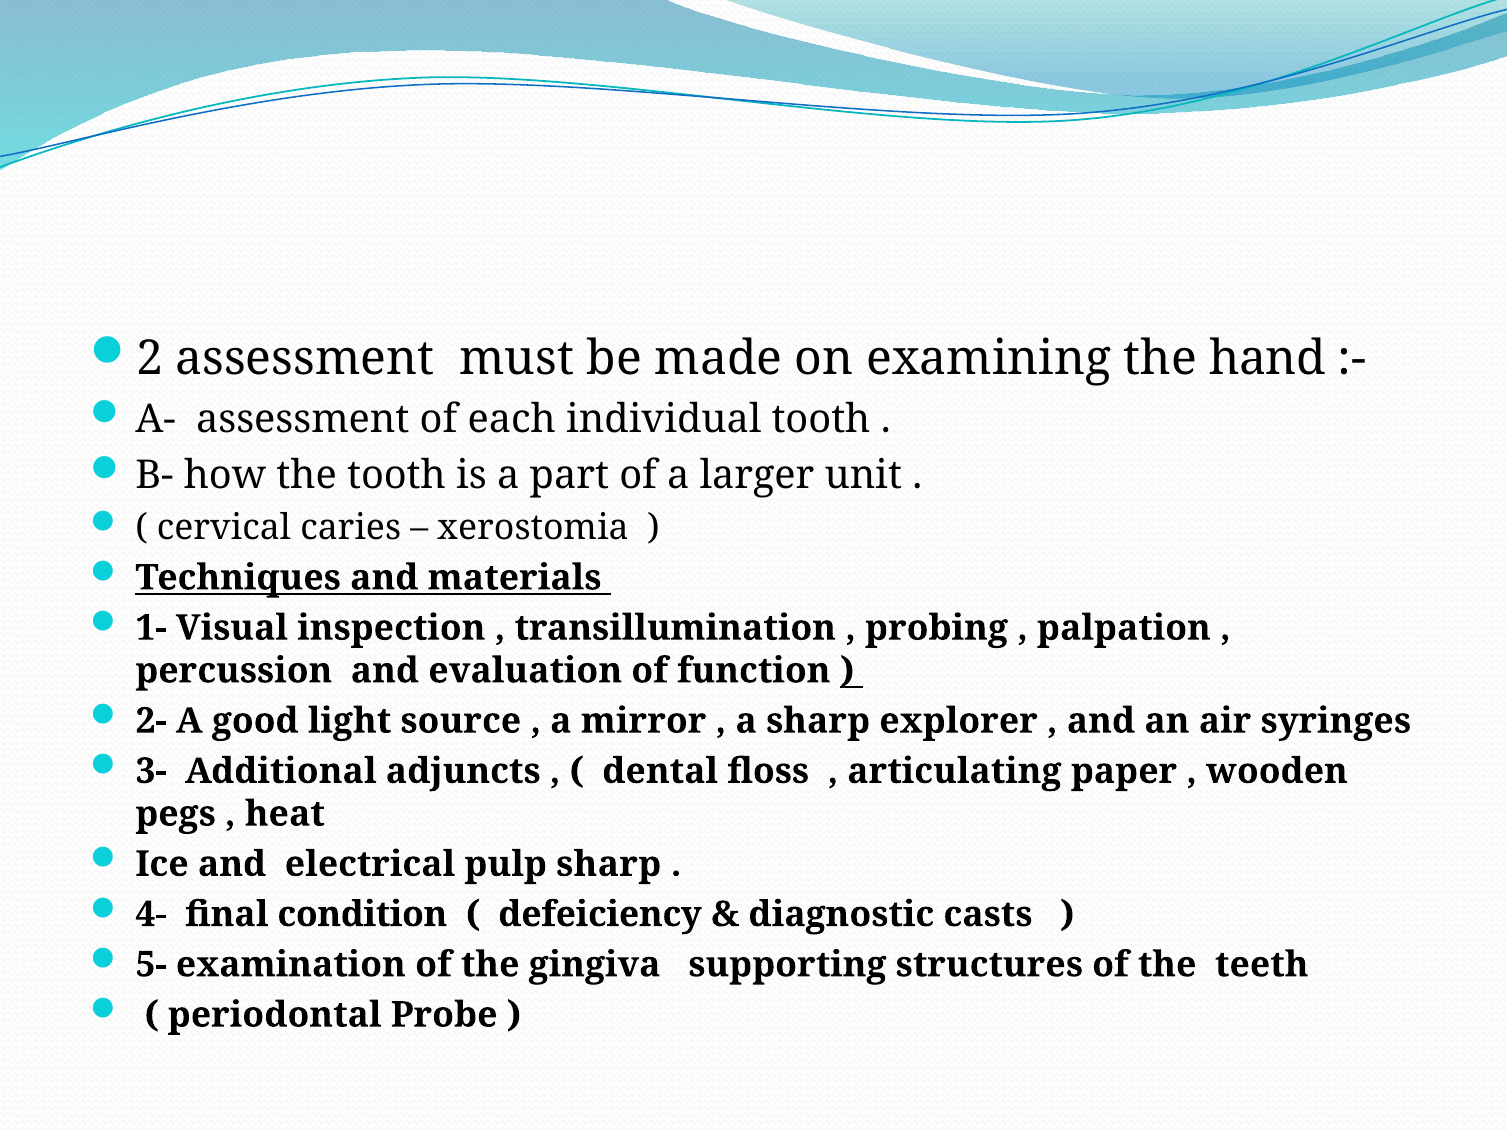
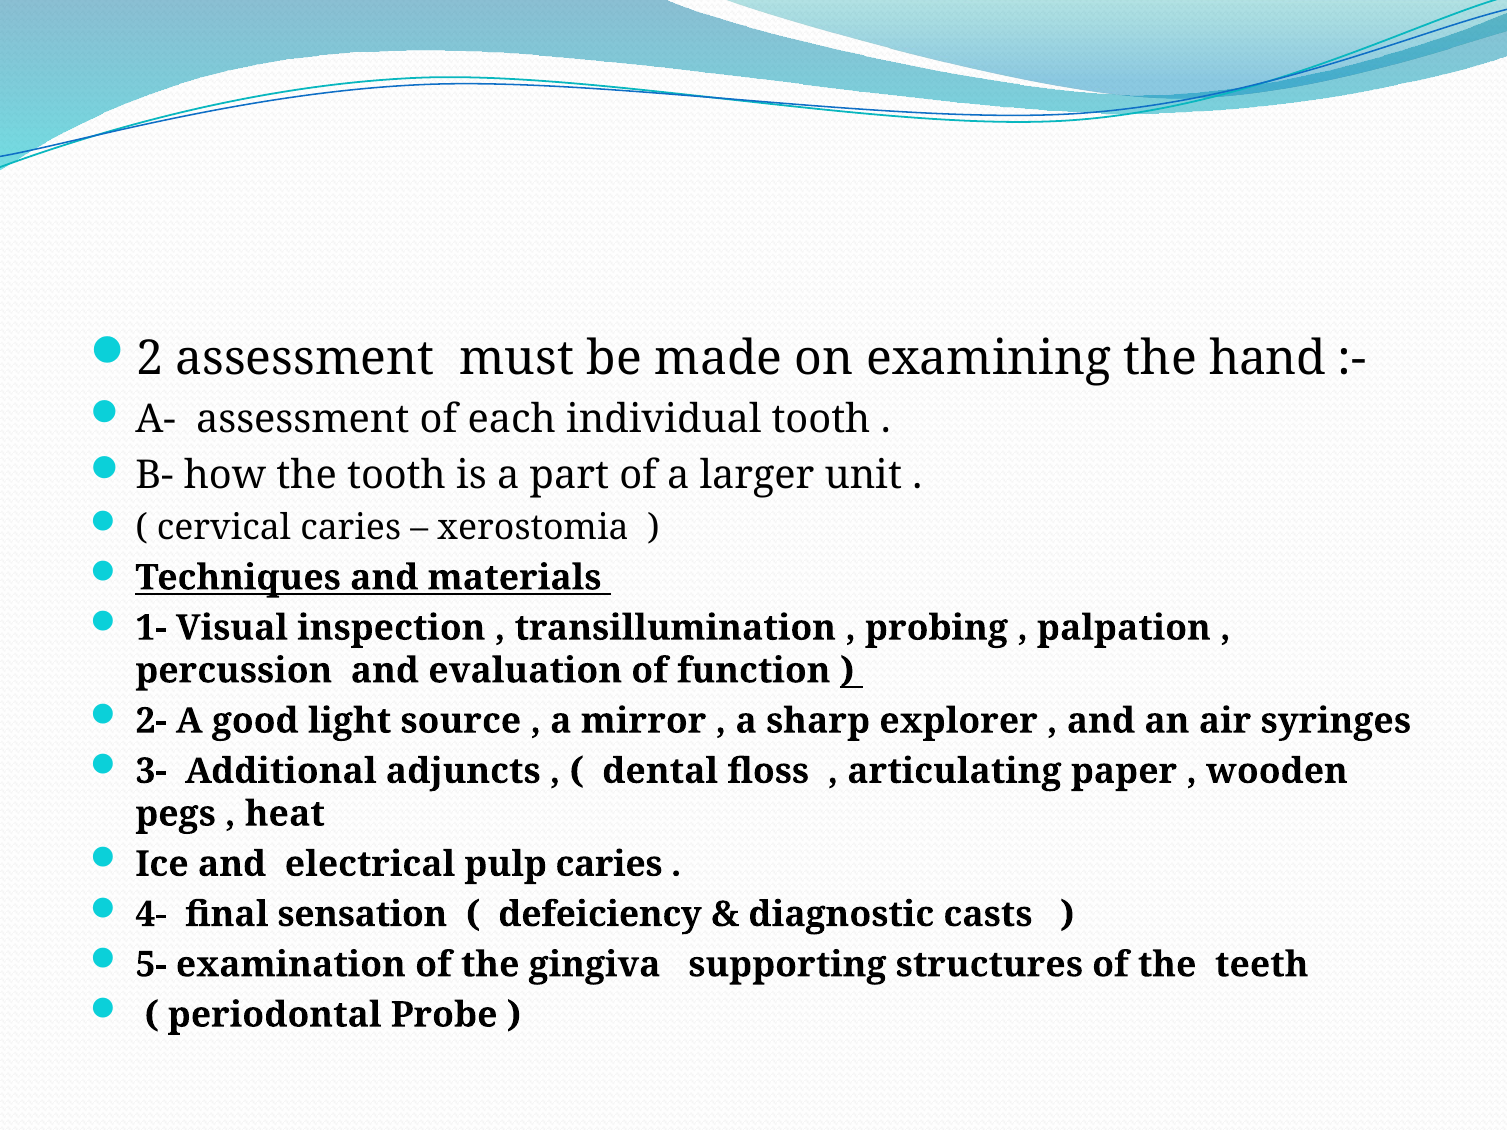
pulp sharp: sharp -> caries
condition: condition -> sensation
